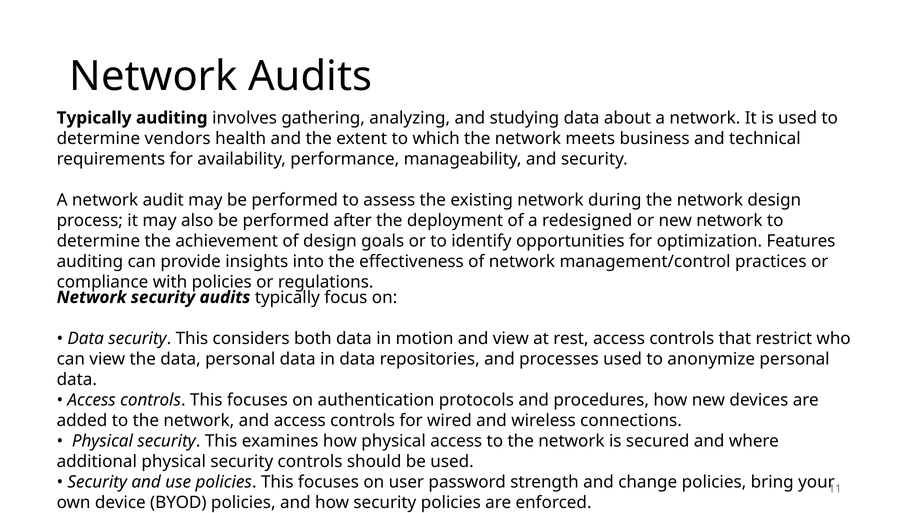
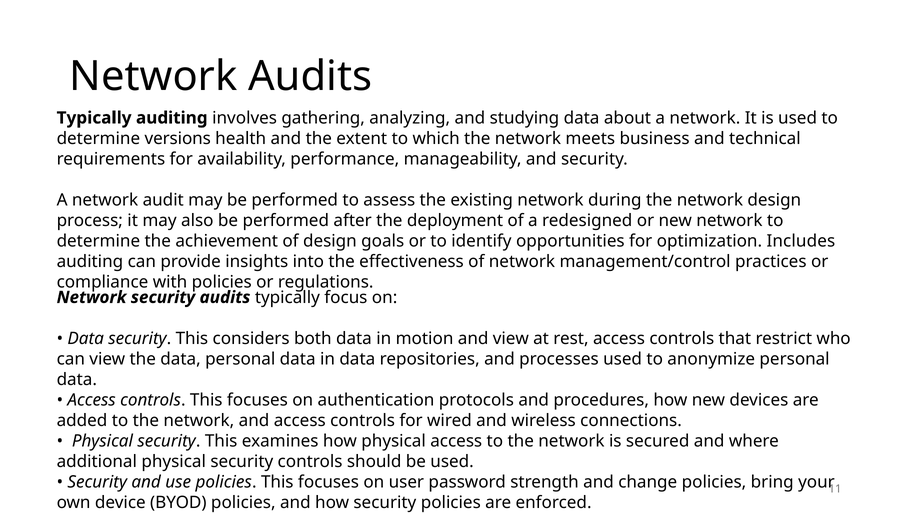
vendors: vendors -> versions
Features: Features -> Includes
